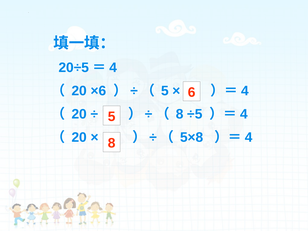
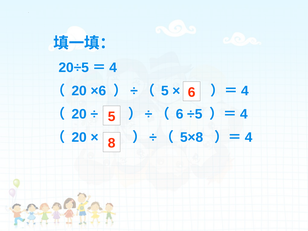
8 at (180, 114): 8 -> 6
